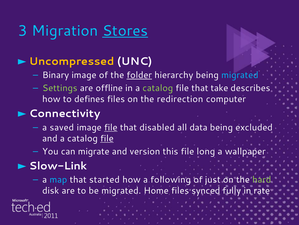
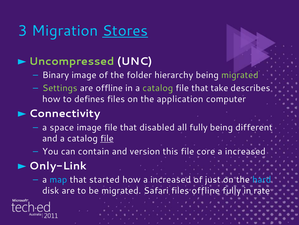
Uncompressed colour: yellow -> light green
folder underline: present -> none
migrated at (240, 75) colour: light blue -> light green
redirection: redirection -> application
saved: saved -> space
file at (111, 127) underline: present -> none
all data: data -> fully
excluded: excluded -> different
migrate: migrate -> contain
long: long -> core
wallpaper at (245, 151): wallpaper -> increased
Slow-Link: Slow-Link -> Only-Link
how a following: following -> increased
hard colour: light green -> light blue
Home: Home -> Safari
files synced: synced -> offline
